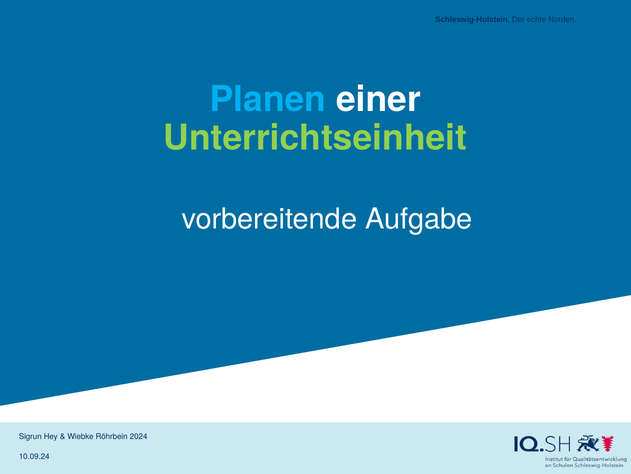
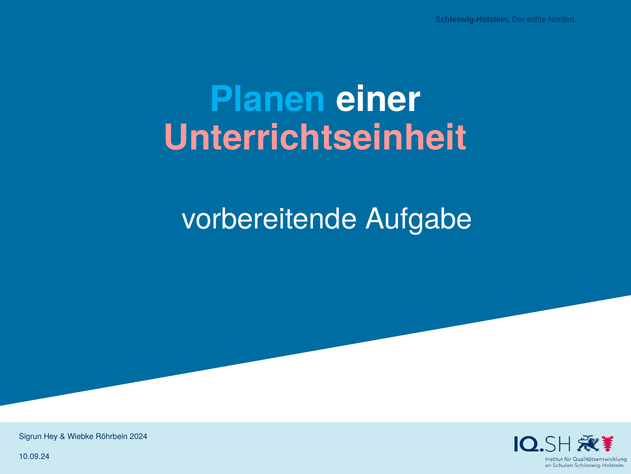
Unterrichtseinheit colour: light green -> pink
